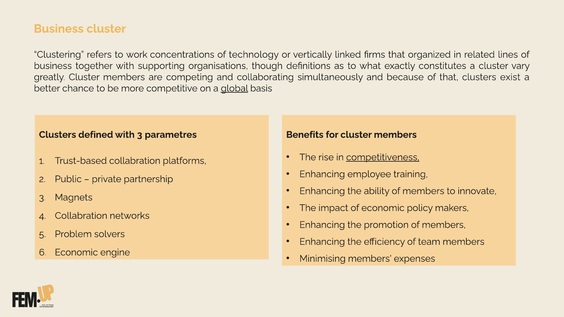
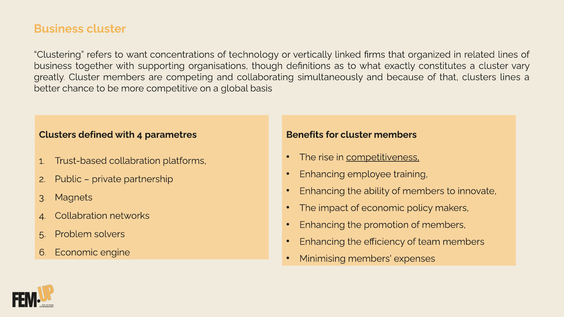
work: work -> want
clusters exist: exist -> lines
global underline: present -> none
with 3: 3 -> 4
